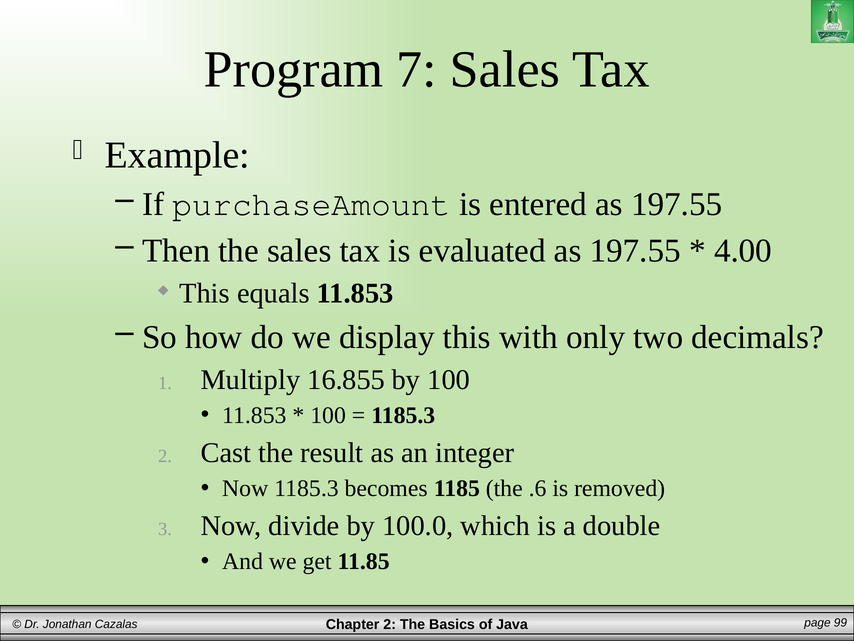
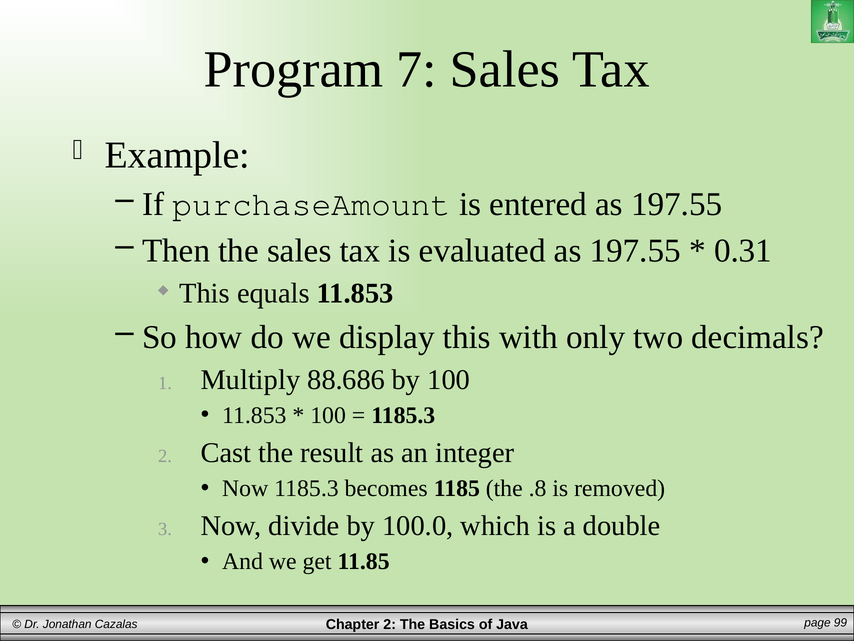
4.00: 4.00 -> 0.31
16.855: 16.855 -> 88.686
.6: .6 -> .8
